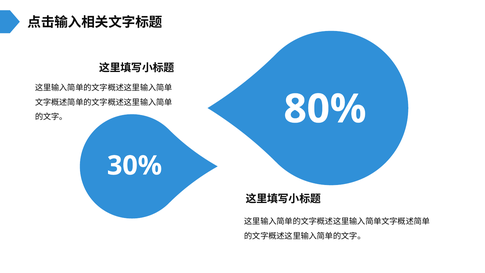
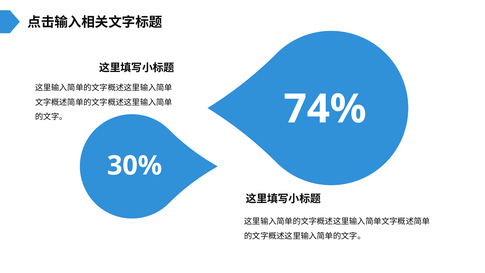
80%: 80% -> 74%
